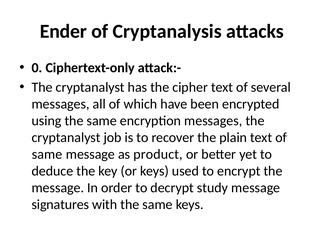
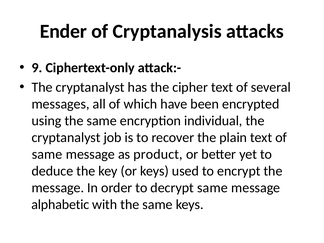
0: 0 -> 9
encryption messages: messages -> individual
decrypt study: study -> same
signatures: signatures -> alphabetic
